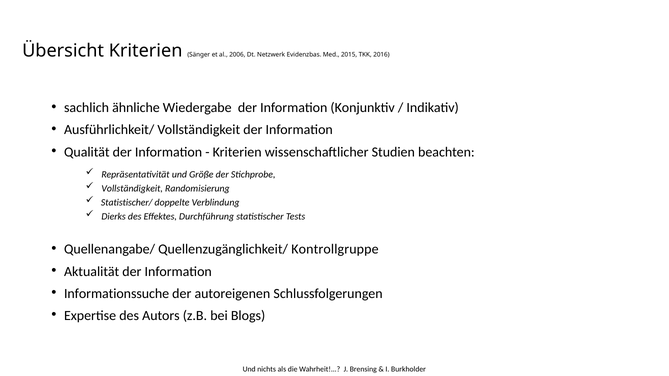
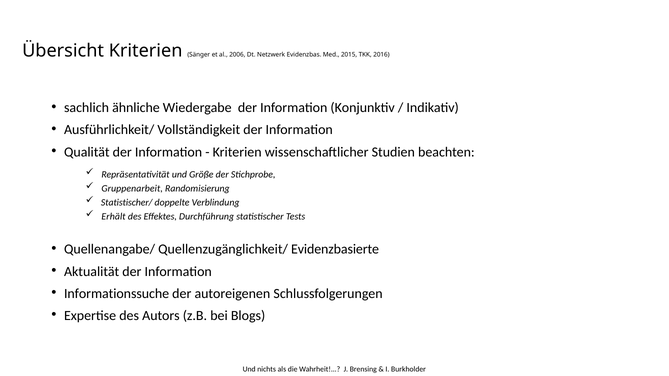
Vollständigkeit at (132, 188): Vollständigkeit -> Gruppenarbeit
Dierks: Dierks -> Erhält
Kontrollgruppe: Kontrollgruppe -> Evidenzbasierte
